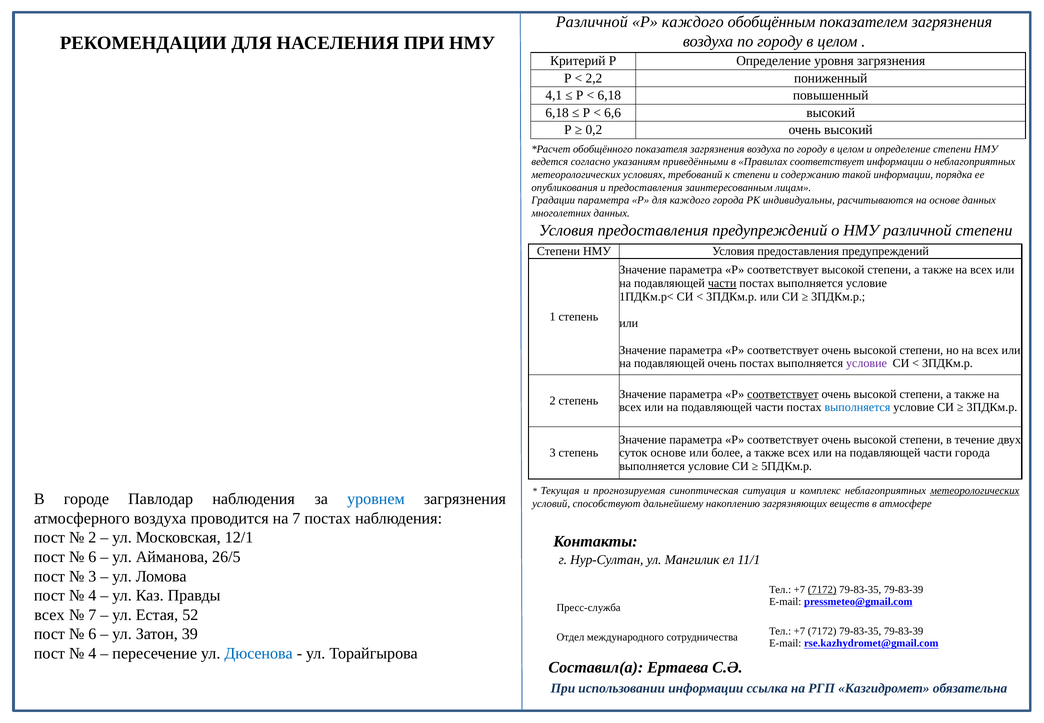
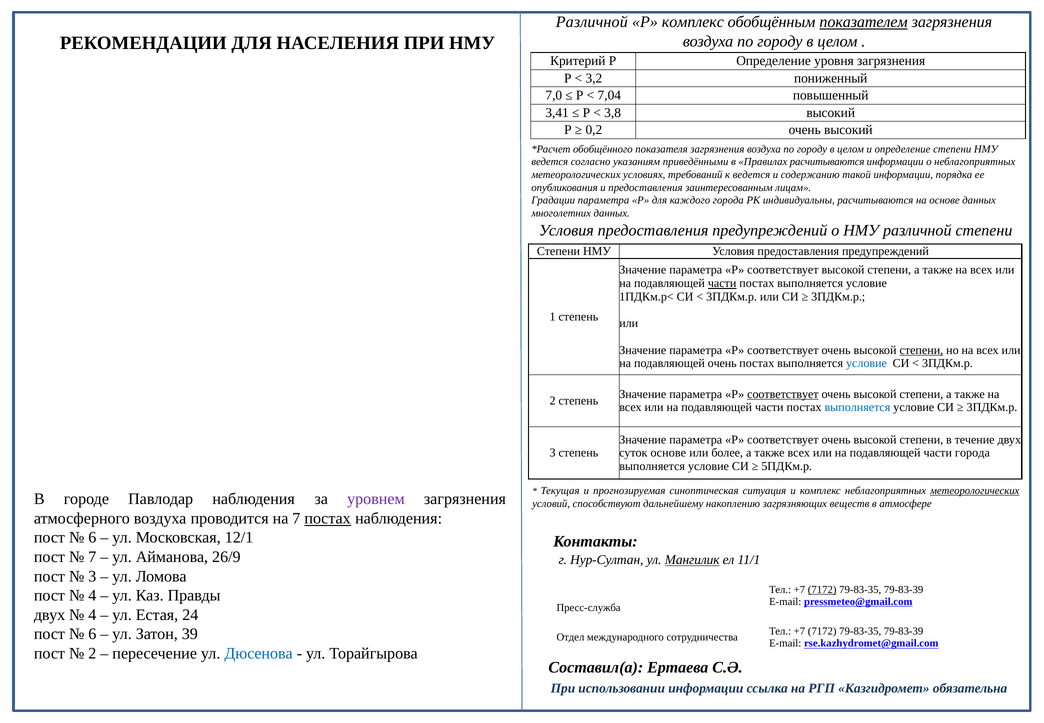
Р каждого: каждого -> комплекс
показателем underline: none -> present
2,2: 2,2 -> 3,2
4,1: 4,1 -> 7,0
6,18 at (609, 95): 6,18 -> 7,04
6,18 at (557, 113): 6,18 -> 3,41
6,6: 6,6 -> 3,8
Правилах соответствует: соответствует -> расчитываются
к степени: степени -> ведется
степени at (921, 350) underline: none -> present
условие at (866, 363) colour: purple -> blue
уровнем colour: blue -> purple
постах at (328, 518) underline: none -> present
2 at (92, 537): 2 -> 6
6 at (92, 557): 6 -> 7
26/5: 26/5 -> 26/9
Мангилик underline: none -> present
всех at (49, 615): всех -> двух
7 at (92, 615): 7 -> 4
52: 52 -> 24
4 at (92, 653): 4 -> 2
